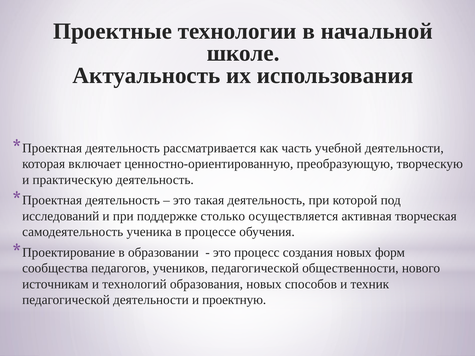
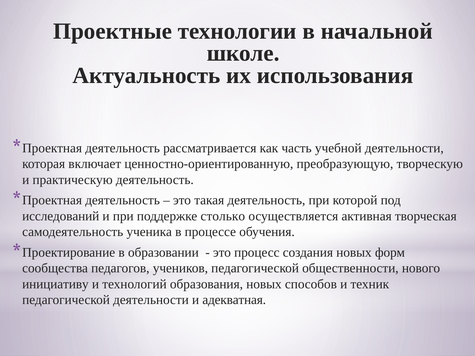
источникам: источникам -> инициативу
проектную: проектную -> адекватная
